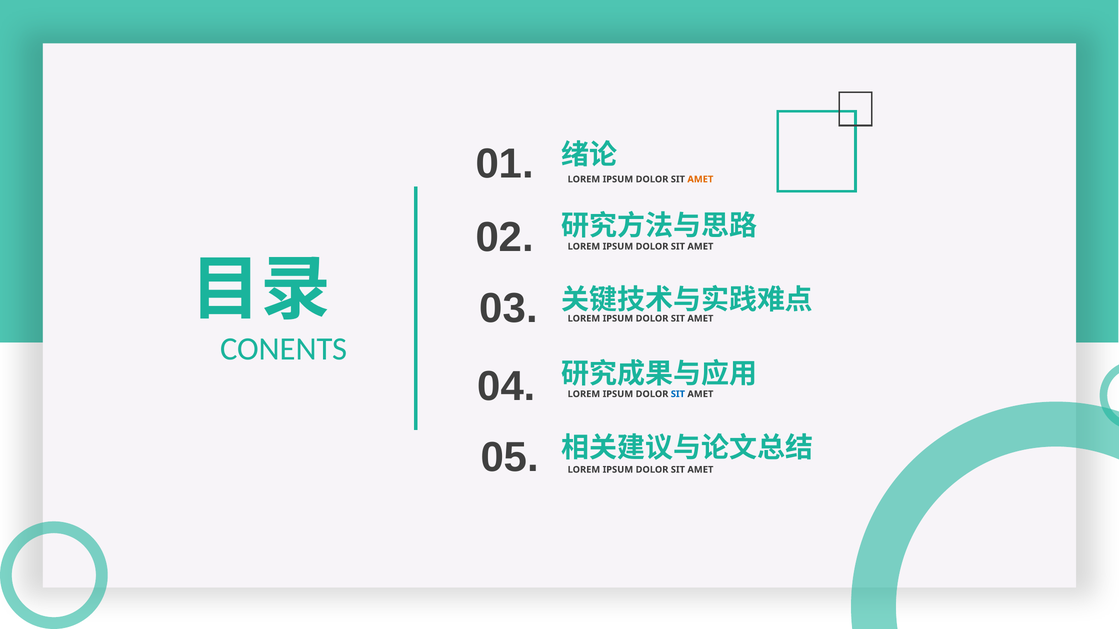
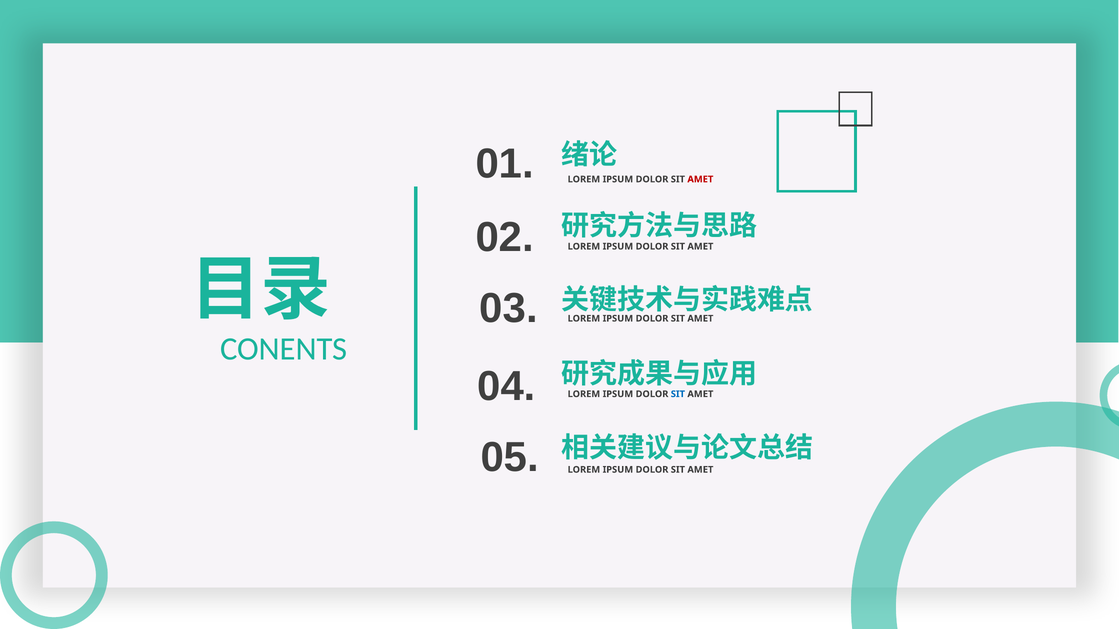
AMET at (700, 179) colour: orange -> red
